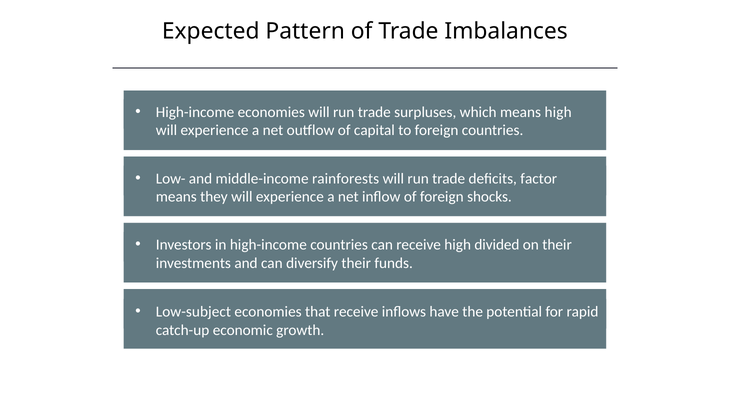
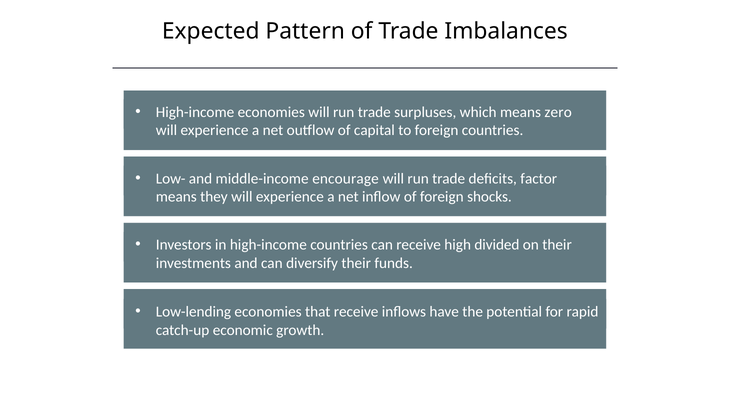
means high: high -> zero
rainforests: rainforests -> encourage
Low-subject: Low-subject -> Low-lending
